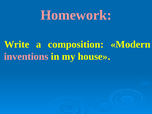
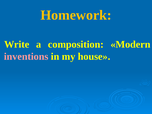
Homework colour: pink -> yellow
